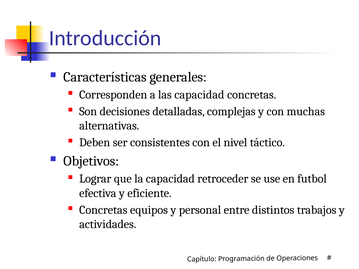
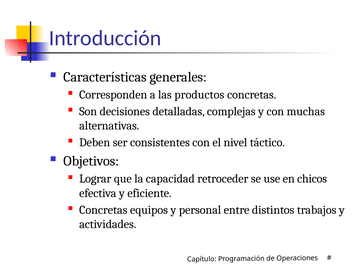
las capacidad: capacidad -> productos
futbol: futbol -> chicos
